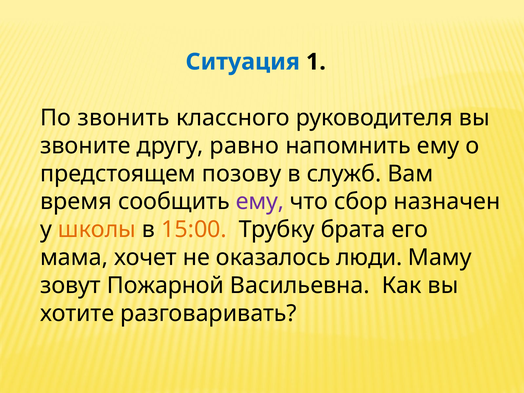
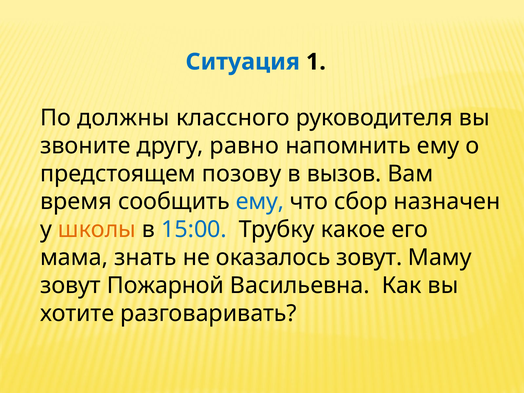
звонить: звонить -> должны
служб: служб -> вызов
ему at (260, 202) colour: purple -> blue
15:00 colour: orange -> blue
брата: брата -> какое
хочет: хочет -> знать
оказалось люди: люди -> зовут
